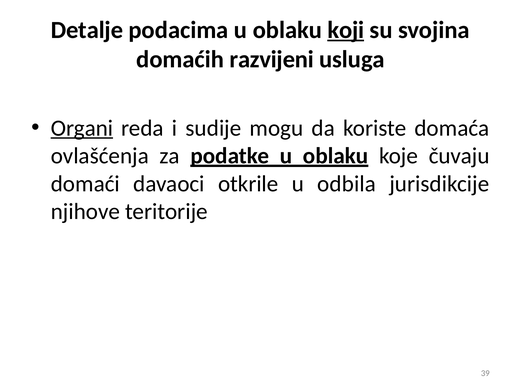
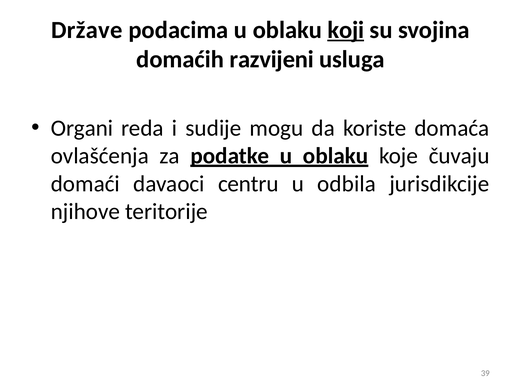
Detalje: Detalje -> Države
Organi underline: present -> none
otkrile: otkrile -> centru
